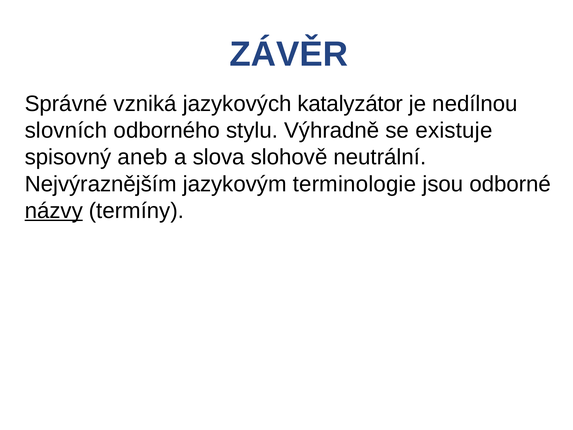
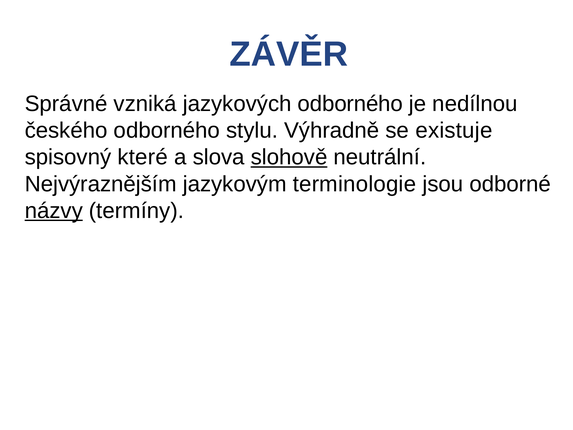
jazykových katalyzátor: katalyzátor -> odborného
slovních: slovních -> českého
aneb: aneb -> které
slohově underline: none -> present
